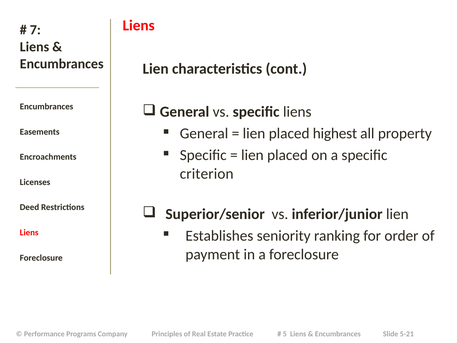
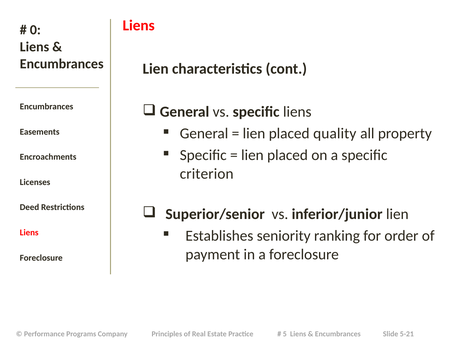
7: 7 -> 0
highest: highest -> quality
